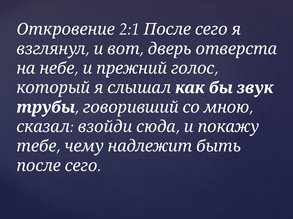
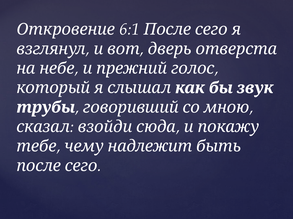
2:1: 2:1 -> 6:1
